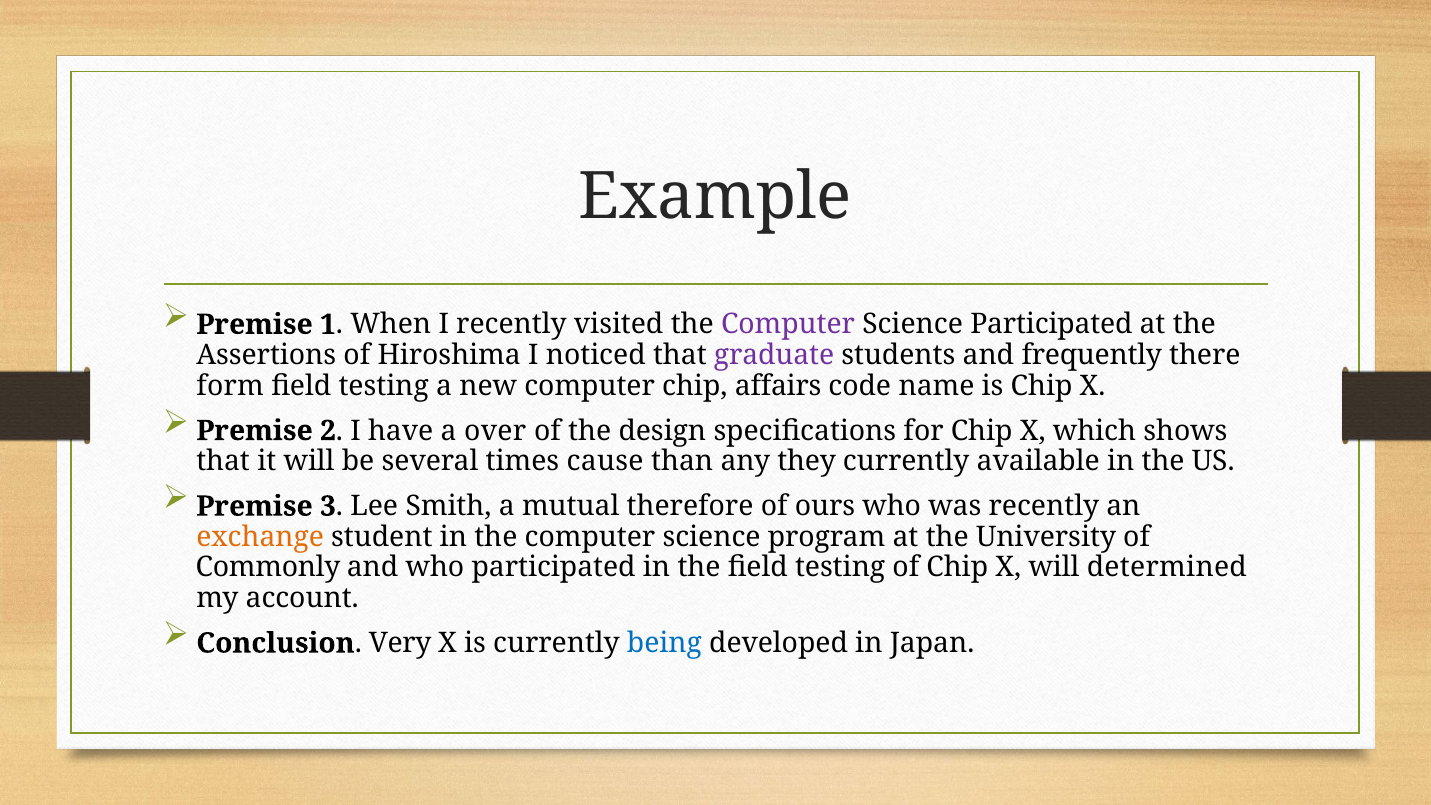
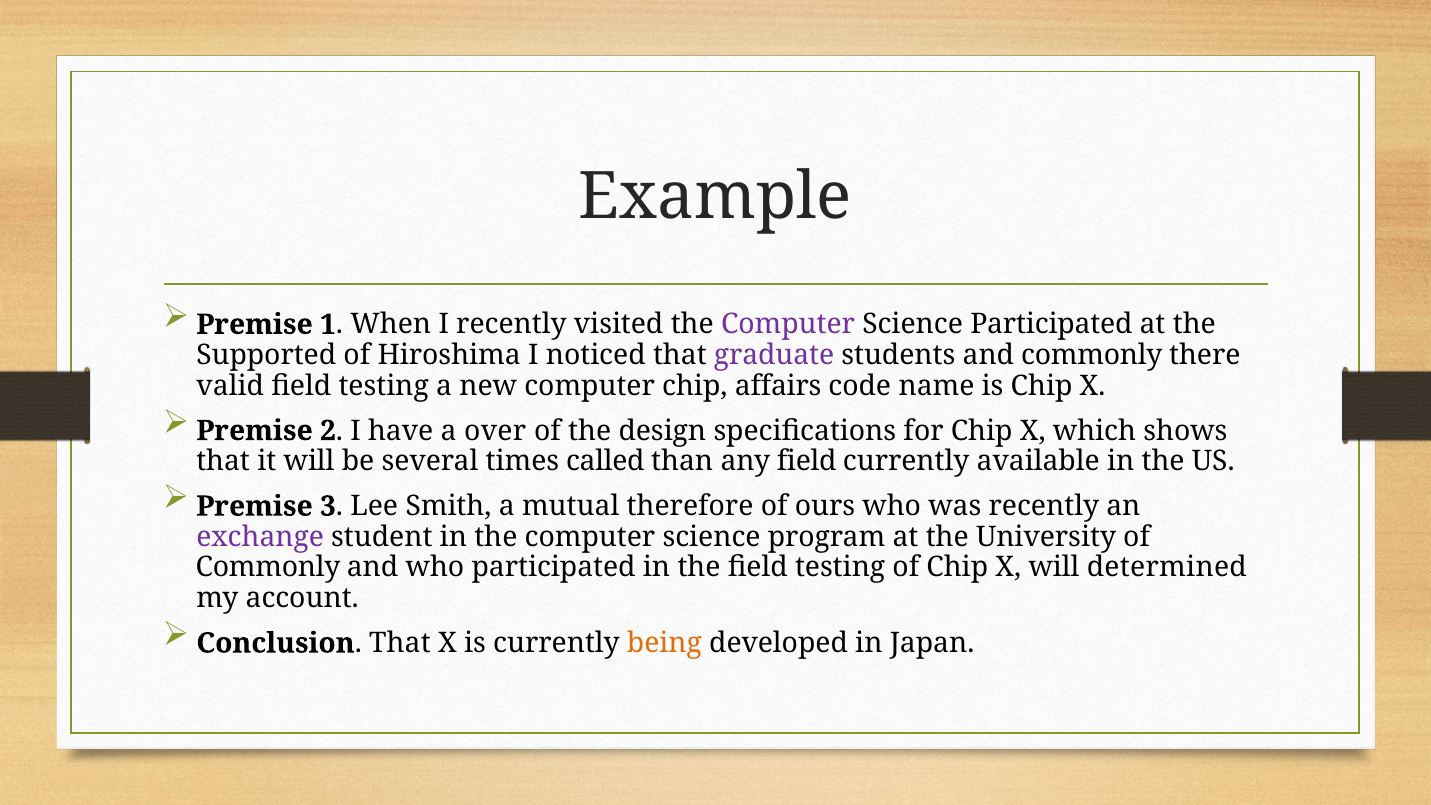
Assertions: Assertions -> Supported
and frequently: frequently -> commonly
form: form -> valid
cause: cause -> called
any they: they -> field
exchange colour: orange -> purple
Conclusion Very: Very -> That
being colour: blue -> orange
